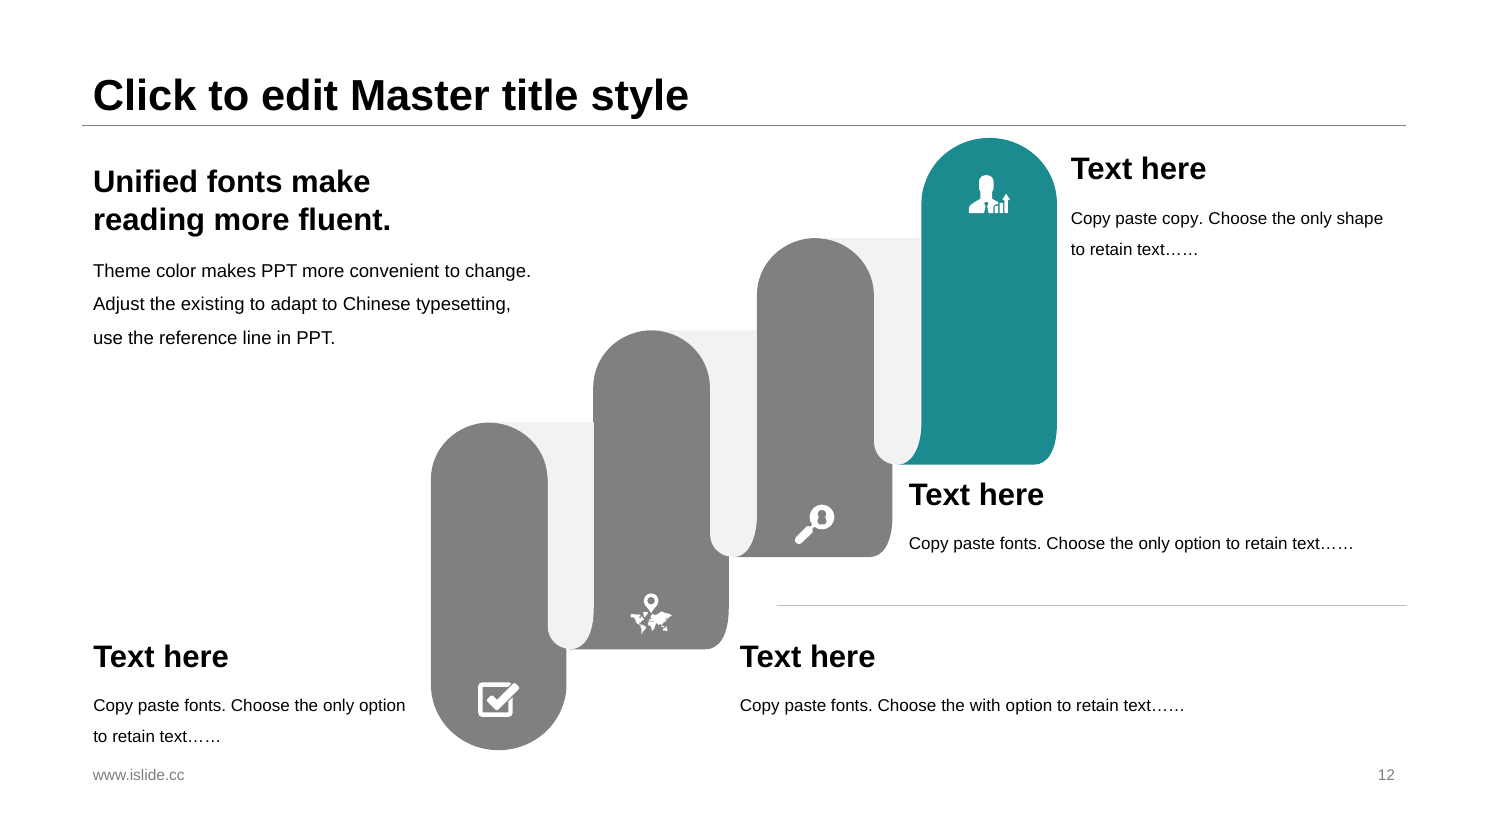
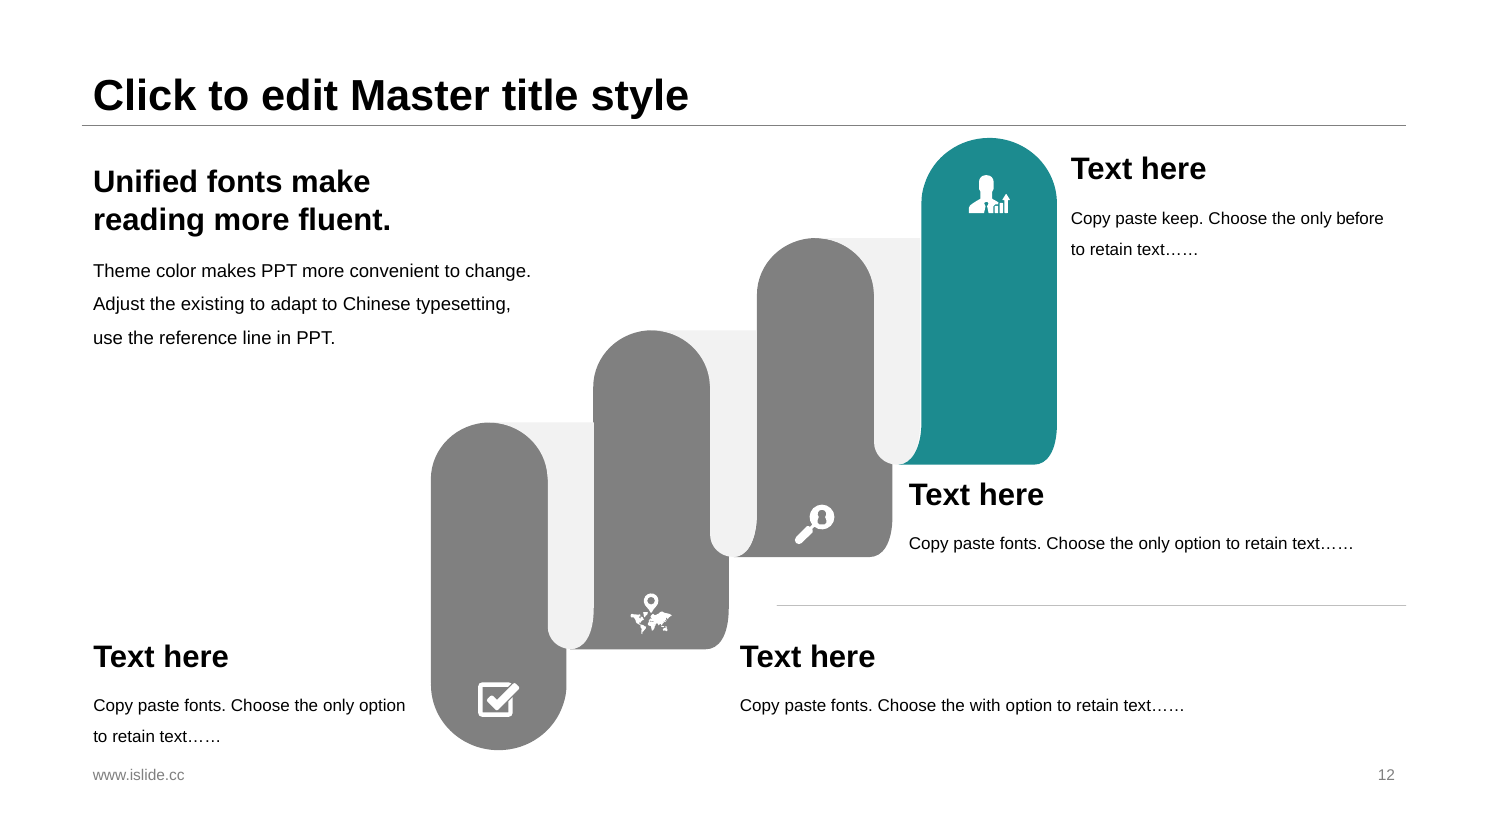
paste copy: copy -> keep
shape: shape -> before
